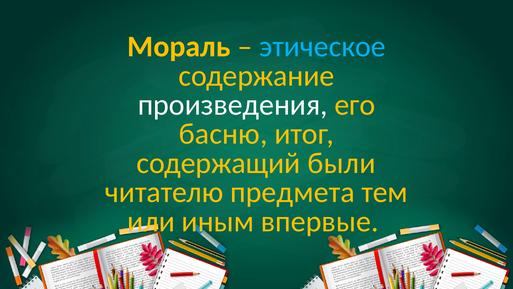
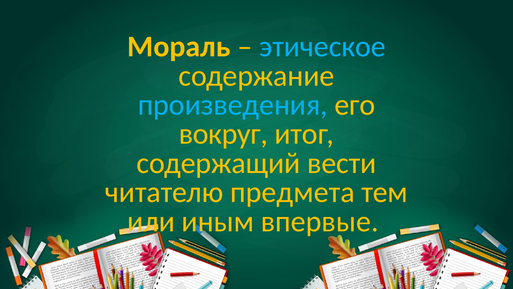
произведения colour: white -> light blue
басню: басню -> вокруг
были: были -> вести
